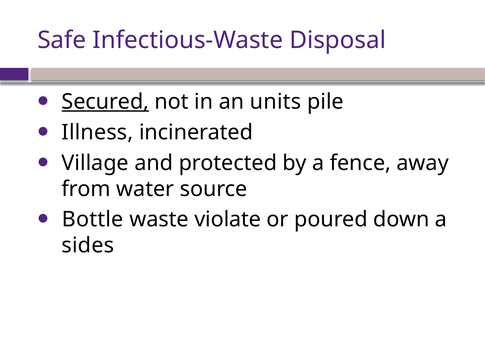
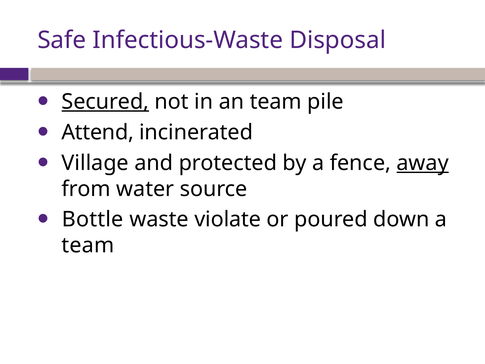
an units: units -> team
Illness: Illness -> Attend
away underline: none -> present
sides at (88, 245): sides -> team
